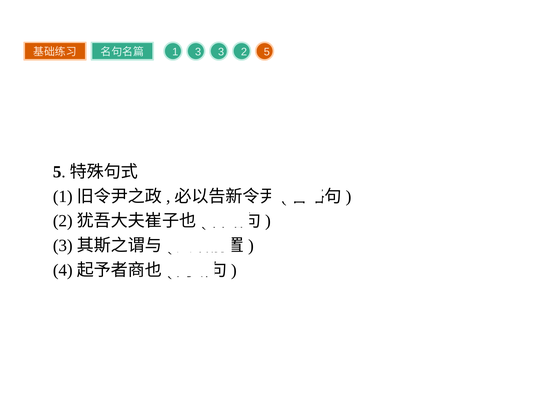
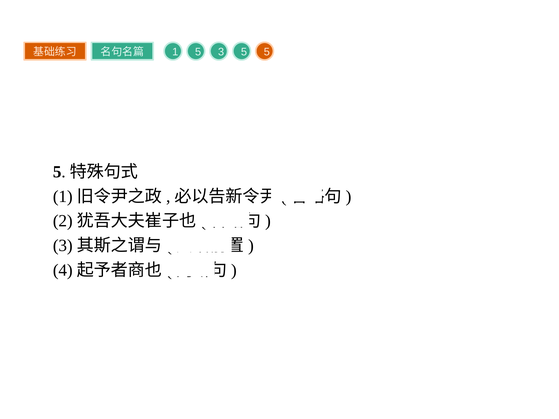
1 3: 3 -> 5
3 2: 2 -> 5
